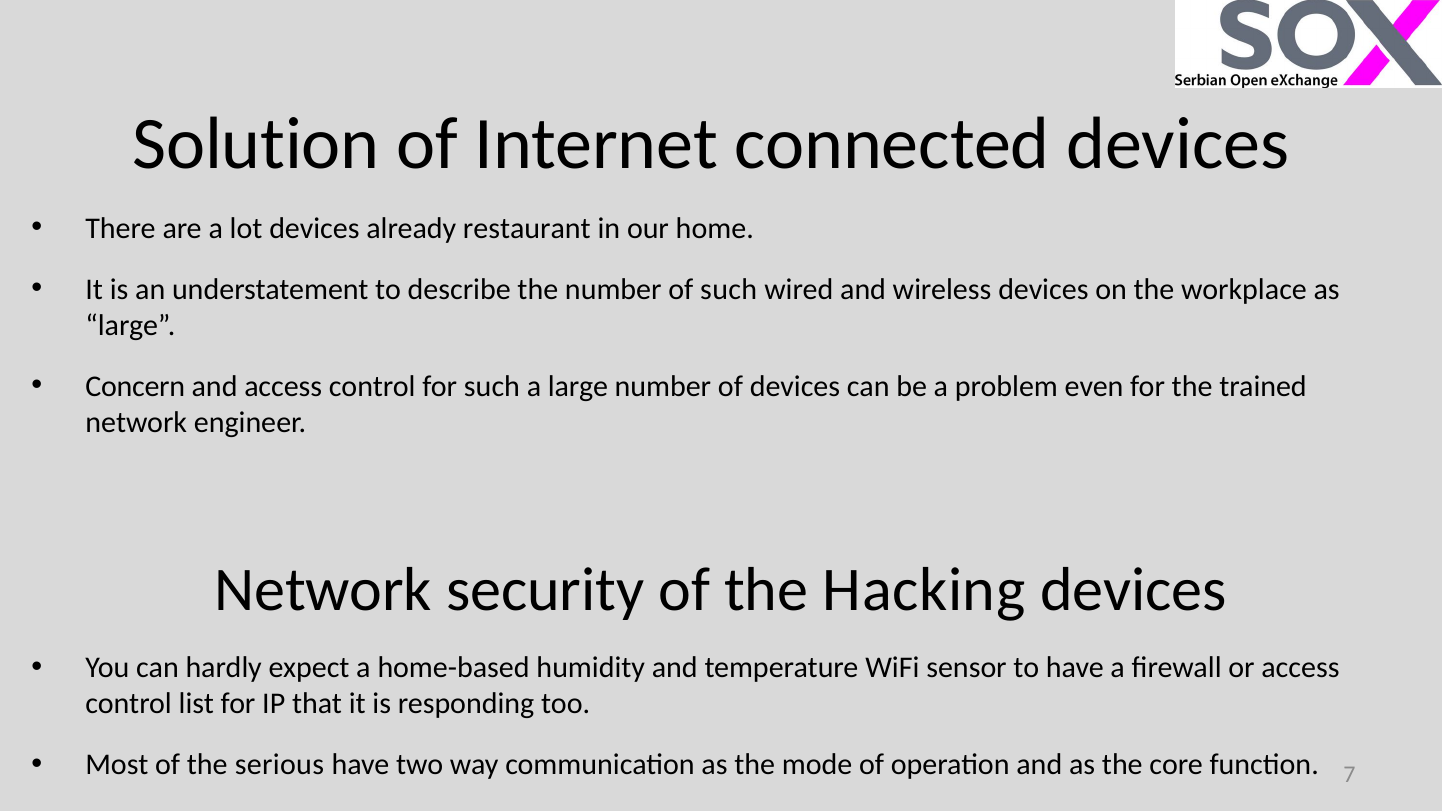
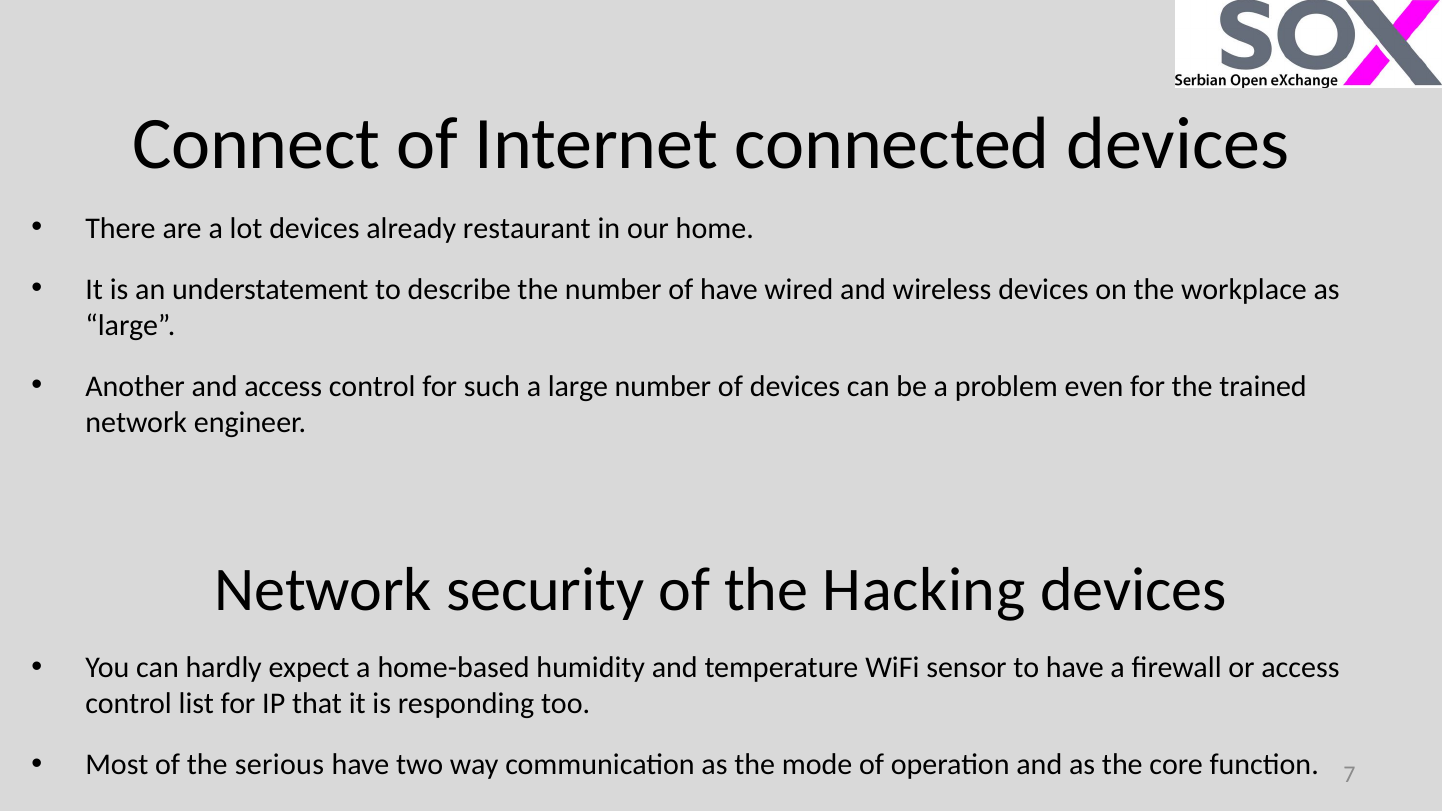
Solution: Solution -> Connect
of such: such -> have
Concern: Concern -> Another
